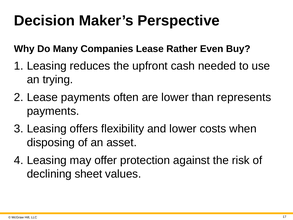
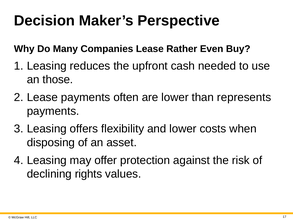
trying: trying -> those
sheet: sheet -> rights
